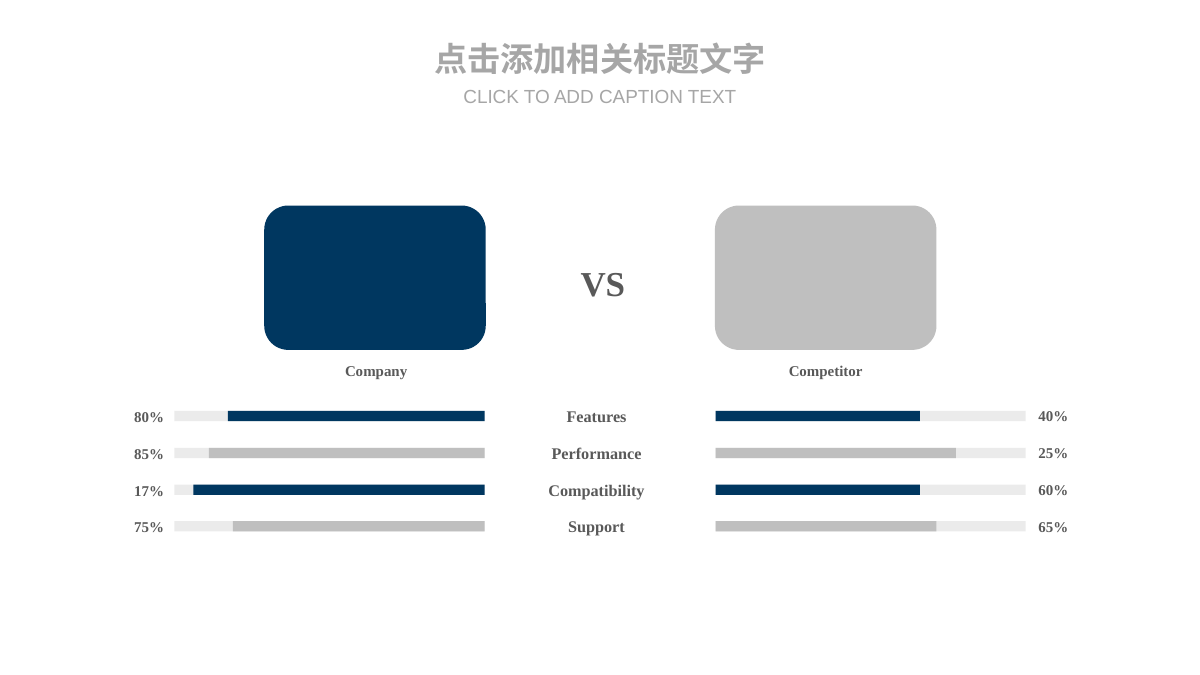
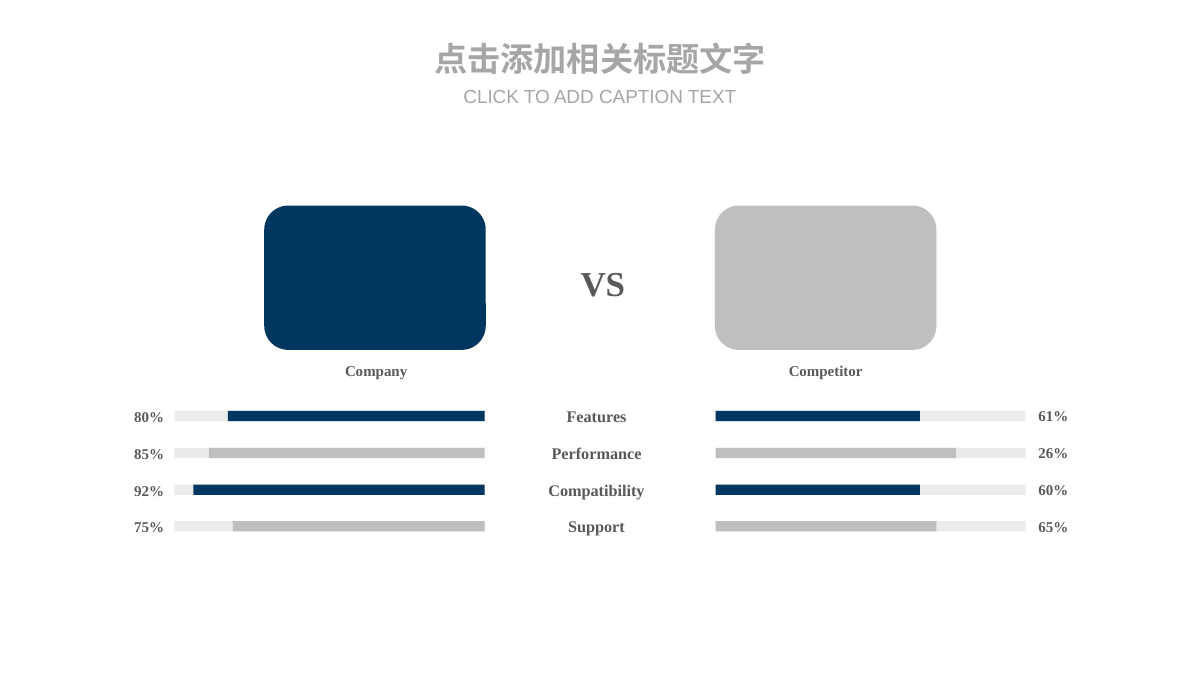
40%: 40% -> 61%
25%: 25% -> 26%
17%: 17% -> 92%
